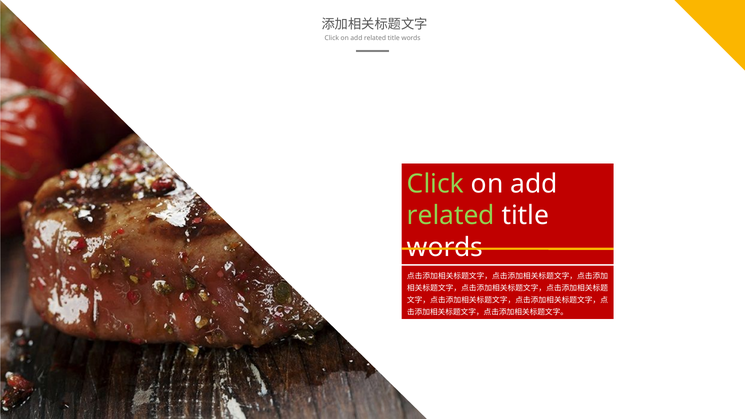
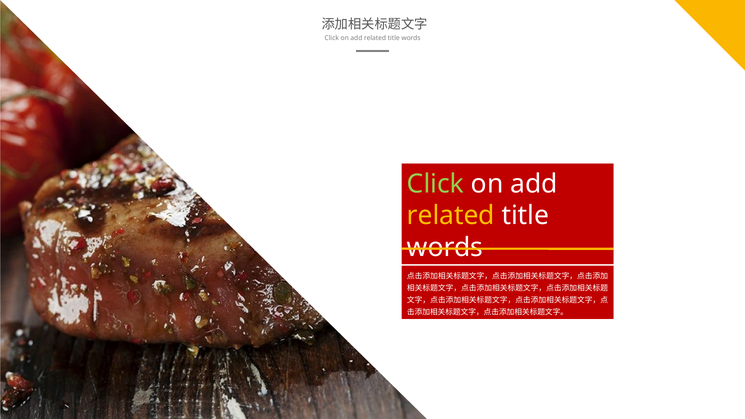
related at (451, 216) colour: light green -> yellow
